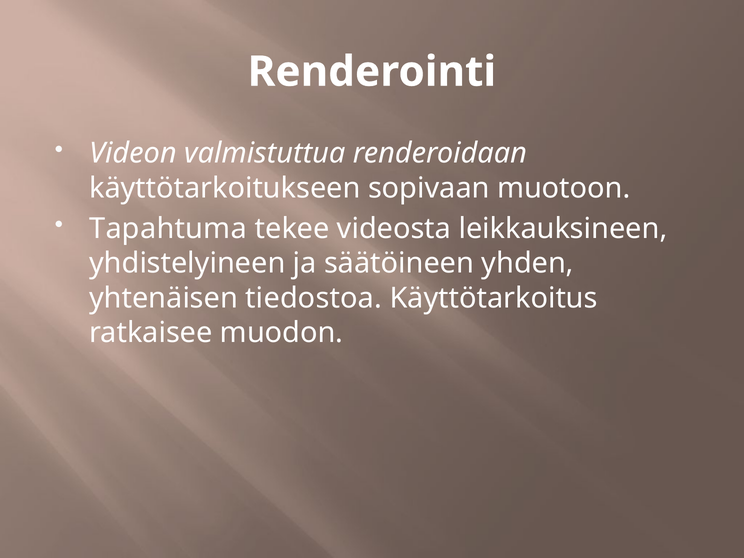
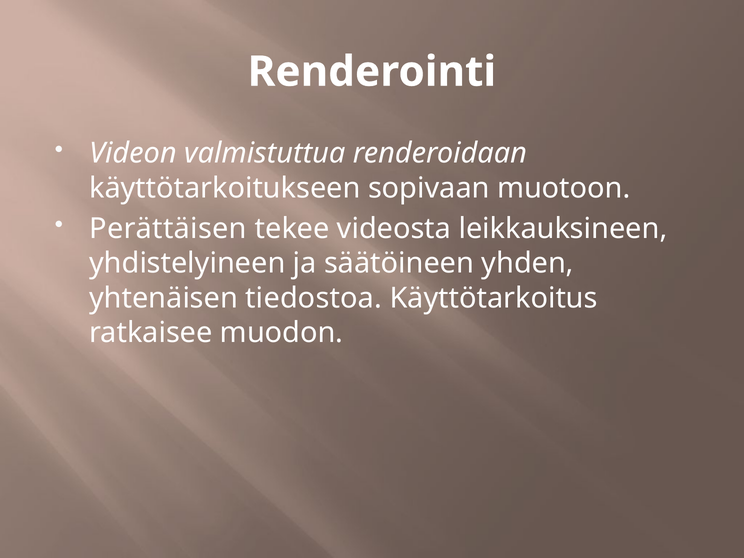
Tapahtuma: Tapahtuma -> Perättäisen
